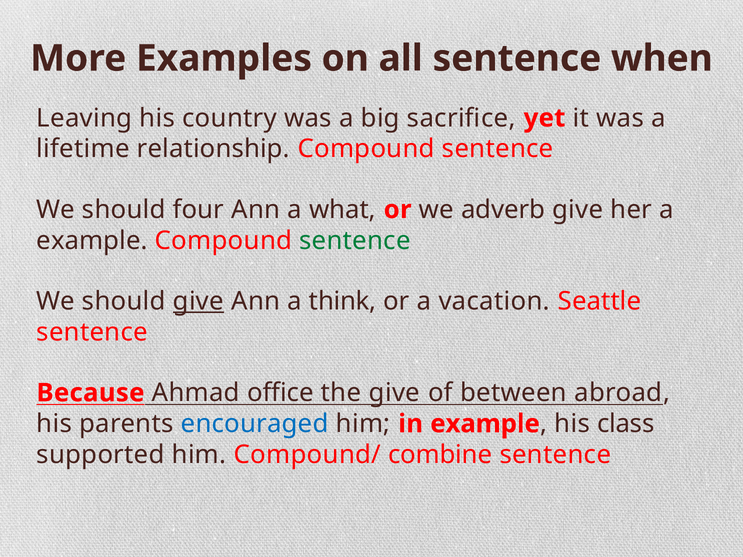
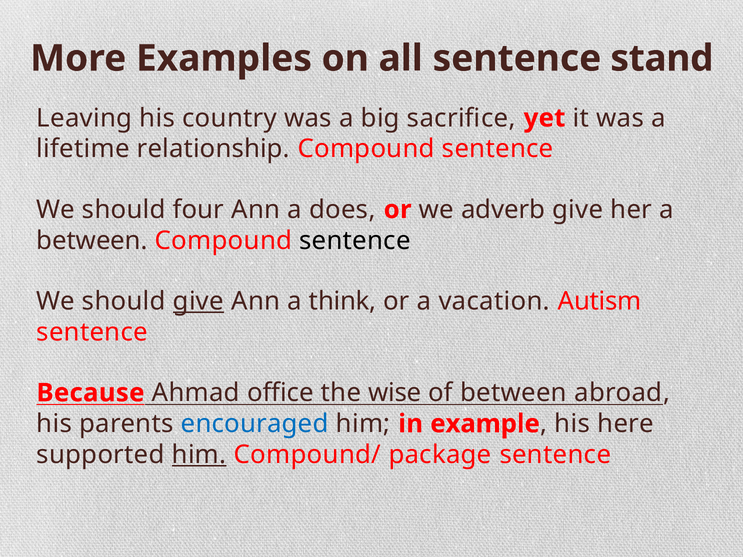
when: when -> stand
what: what -> does
example at (92, 241): example -> between
sentence at (355, 241) colour: green -> black
Seattle: Seattle -> Autism
the give: give -> wise
class: class -> here
him at (199, 455) underline: none -> present
combine: combine -> package
